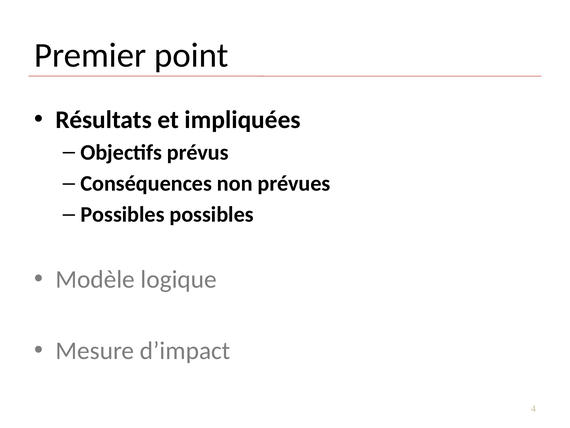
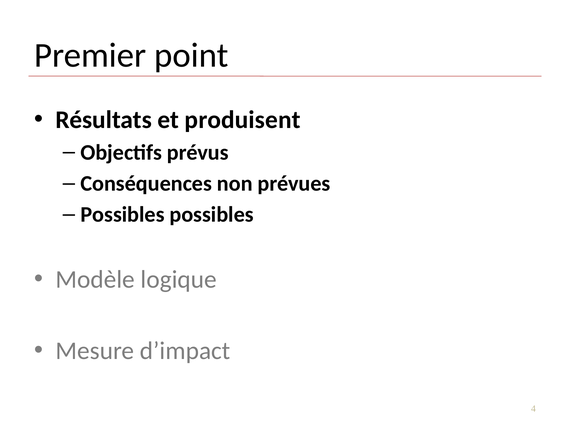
impliquées: impliquées -> produisent
